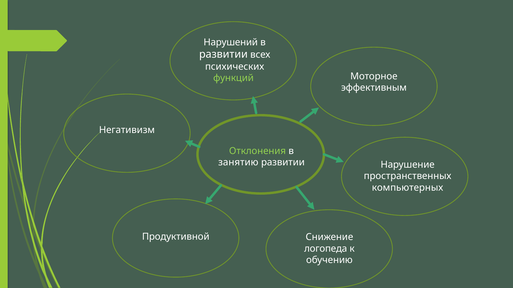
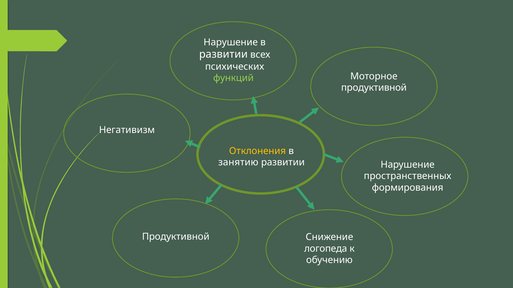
Нарушений at (231, 42): Нарушений -> Нарушение
эффективным at (374, 88): эффективным -> продуктивной
Отклонения colour: light green -> yellow
компьютерных: компьютерных -> формирования
